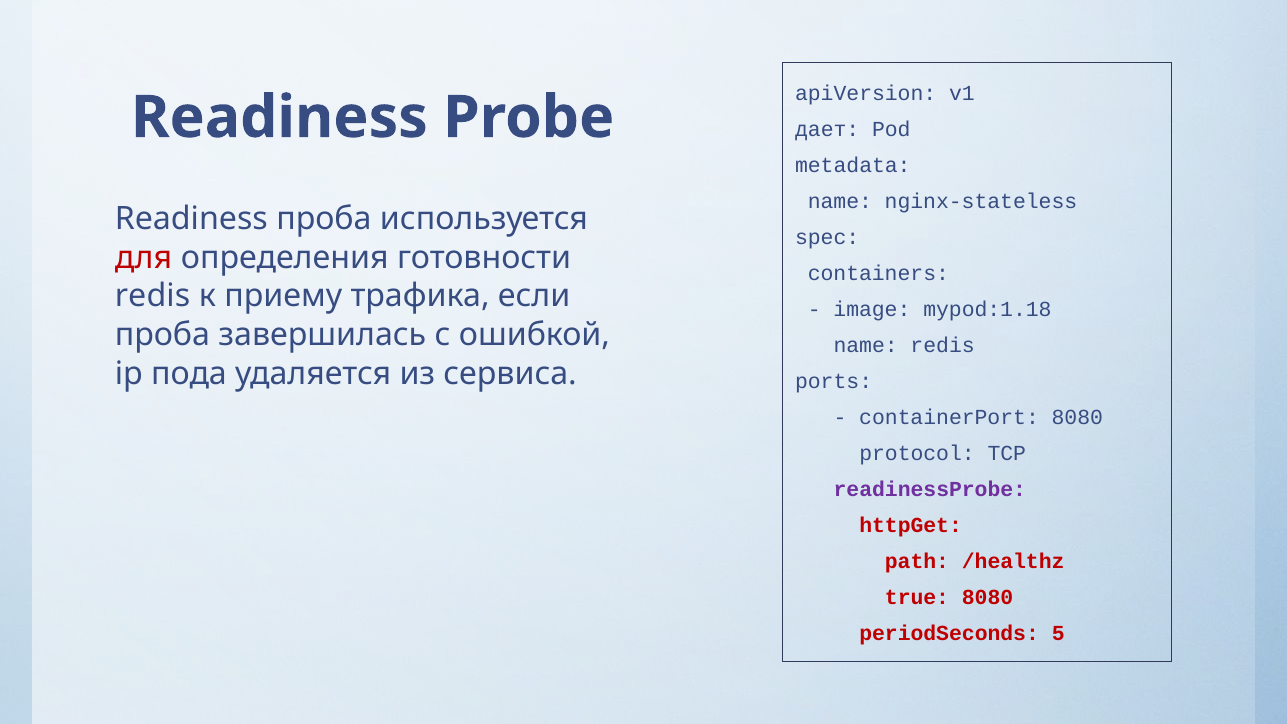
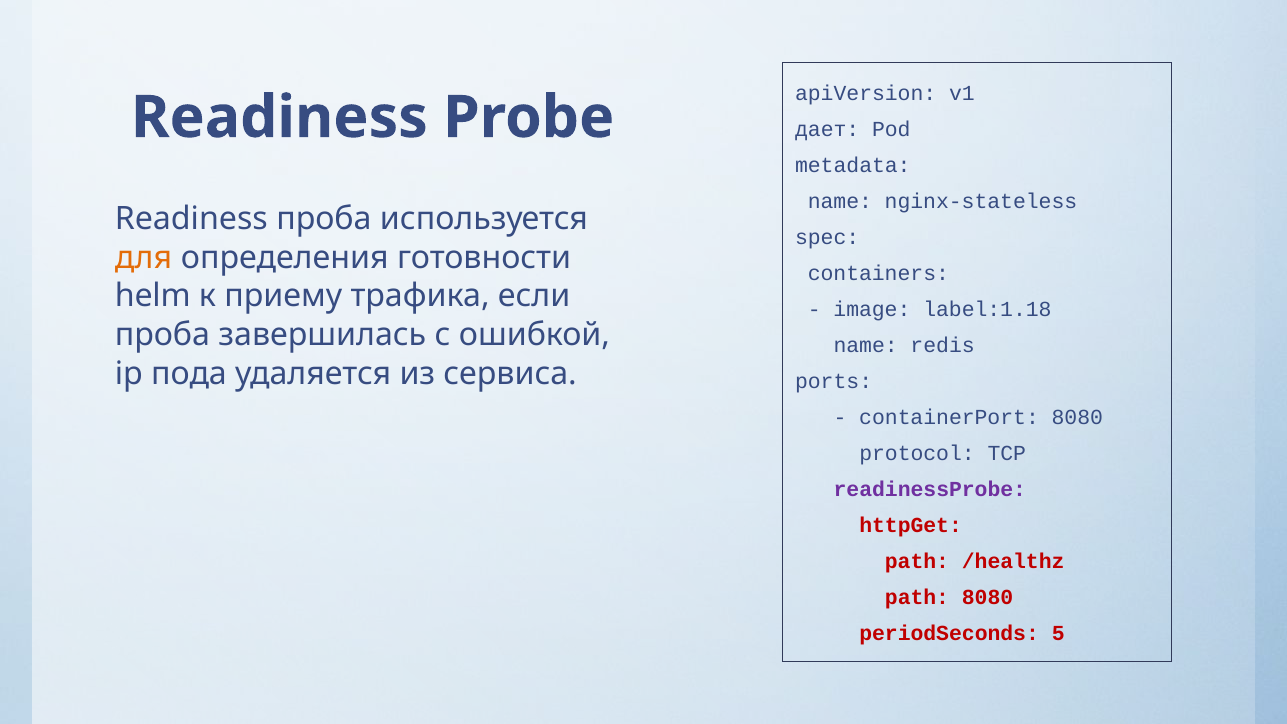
для colour: red -> orange
redis at (153, 296): redis -> helm
mypod:1.18: mypod:1.18 -> label:1.18
true at (917, 597): true -> path
